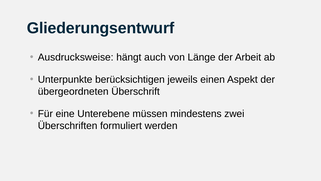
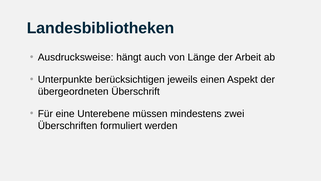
Gliederungsentwurf: Gliederungsentwurf -> Landesbibliotheken
